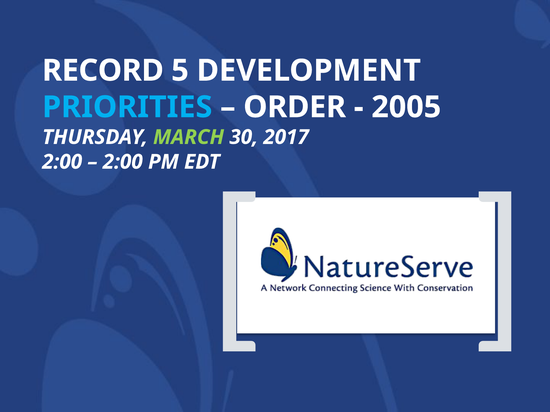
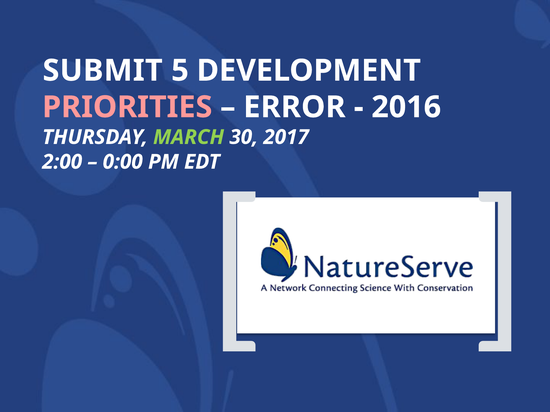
RECORD: RECORD -> SUBMIT
PRIORITIES colour: light blue -> pink
ORDER: ORDER -> ERROR
2005: 2005 -> 2016
2:00 at (123, 162): 2:00 -> 0:00
